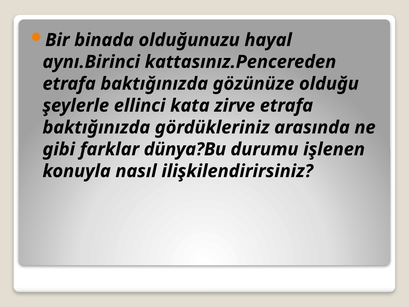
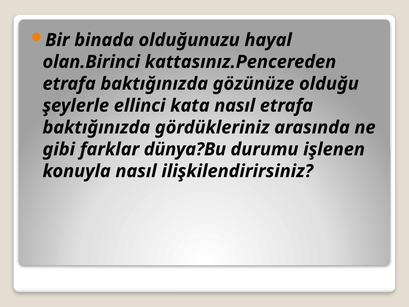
aynı.Birinci: aynı.Birinci -> olan.Birinci
kata zirve: zirve -> nasıl
